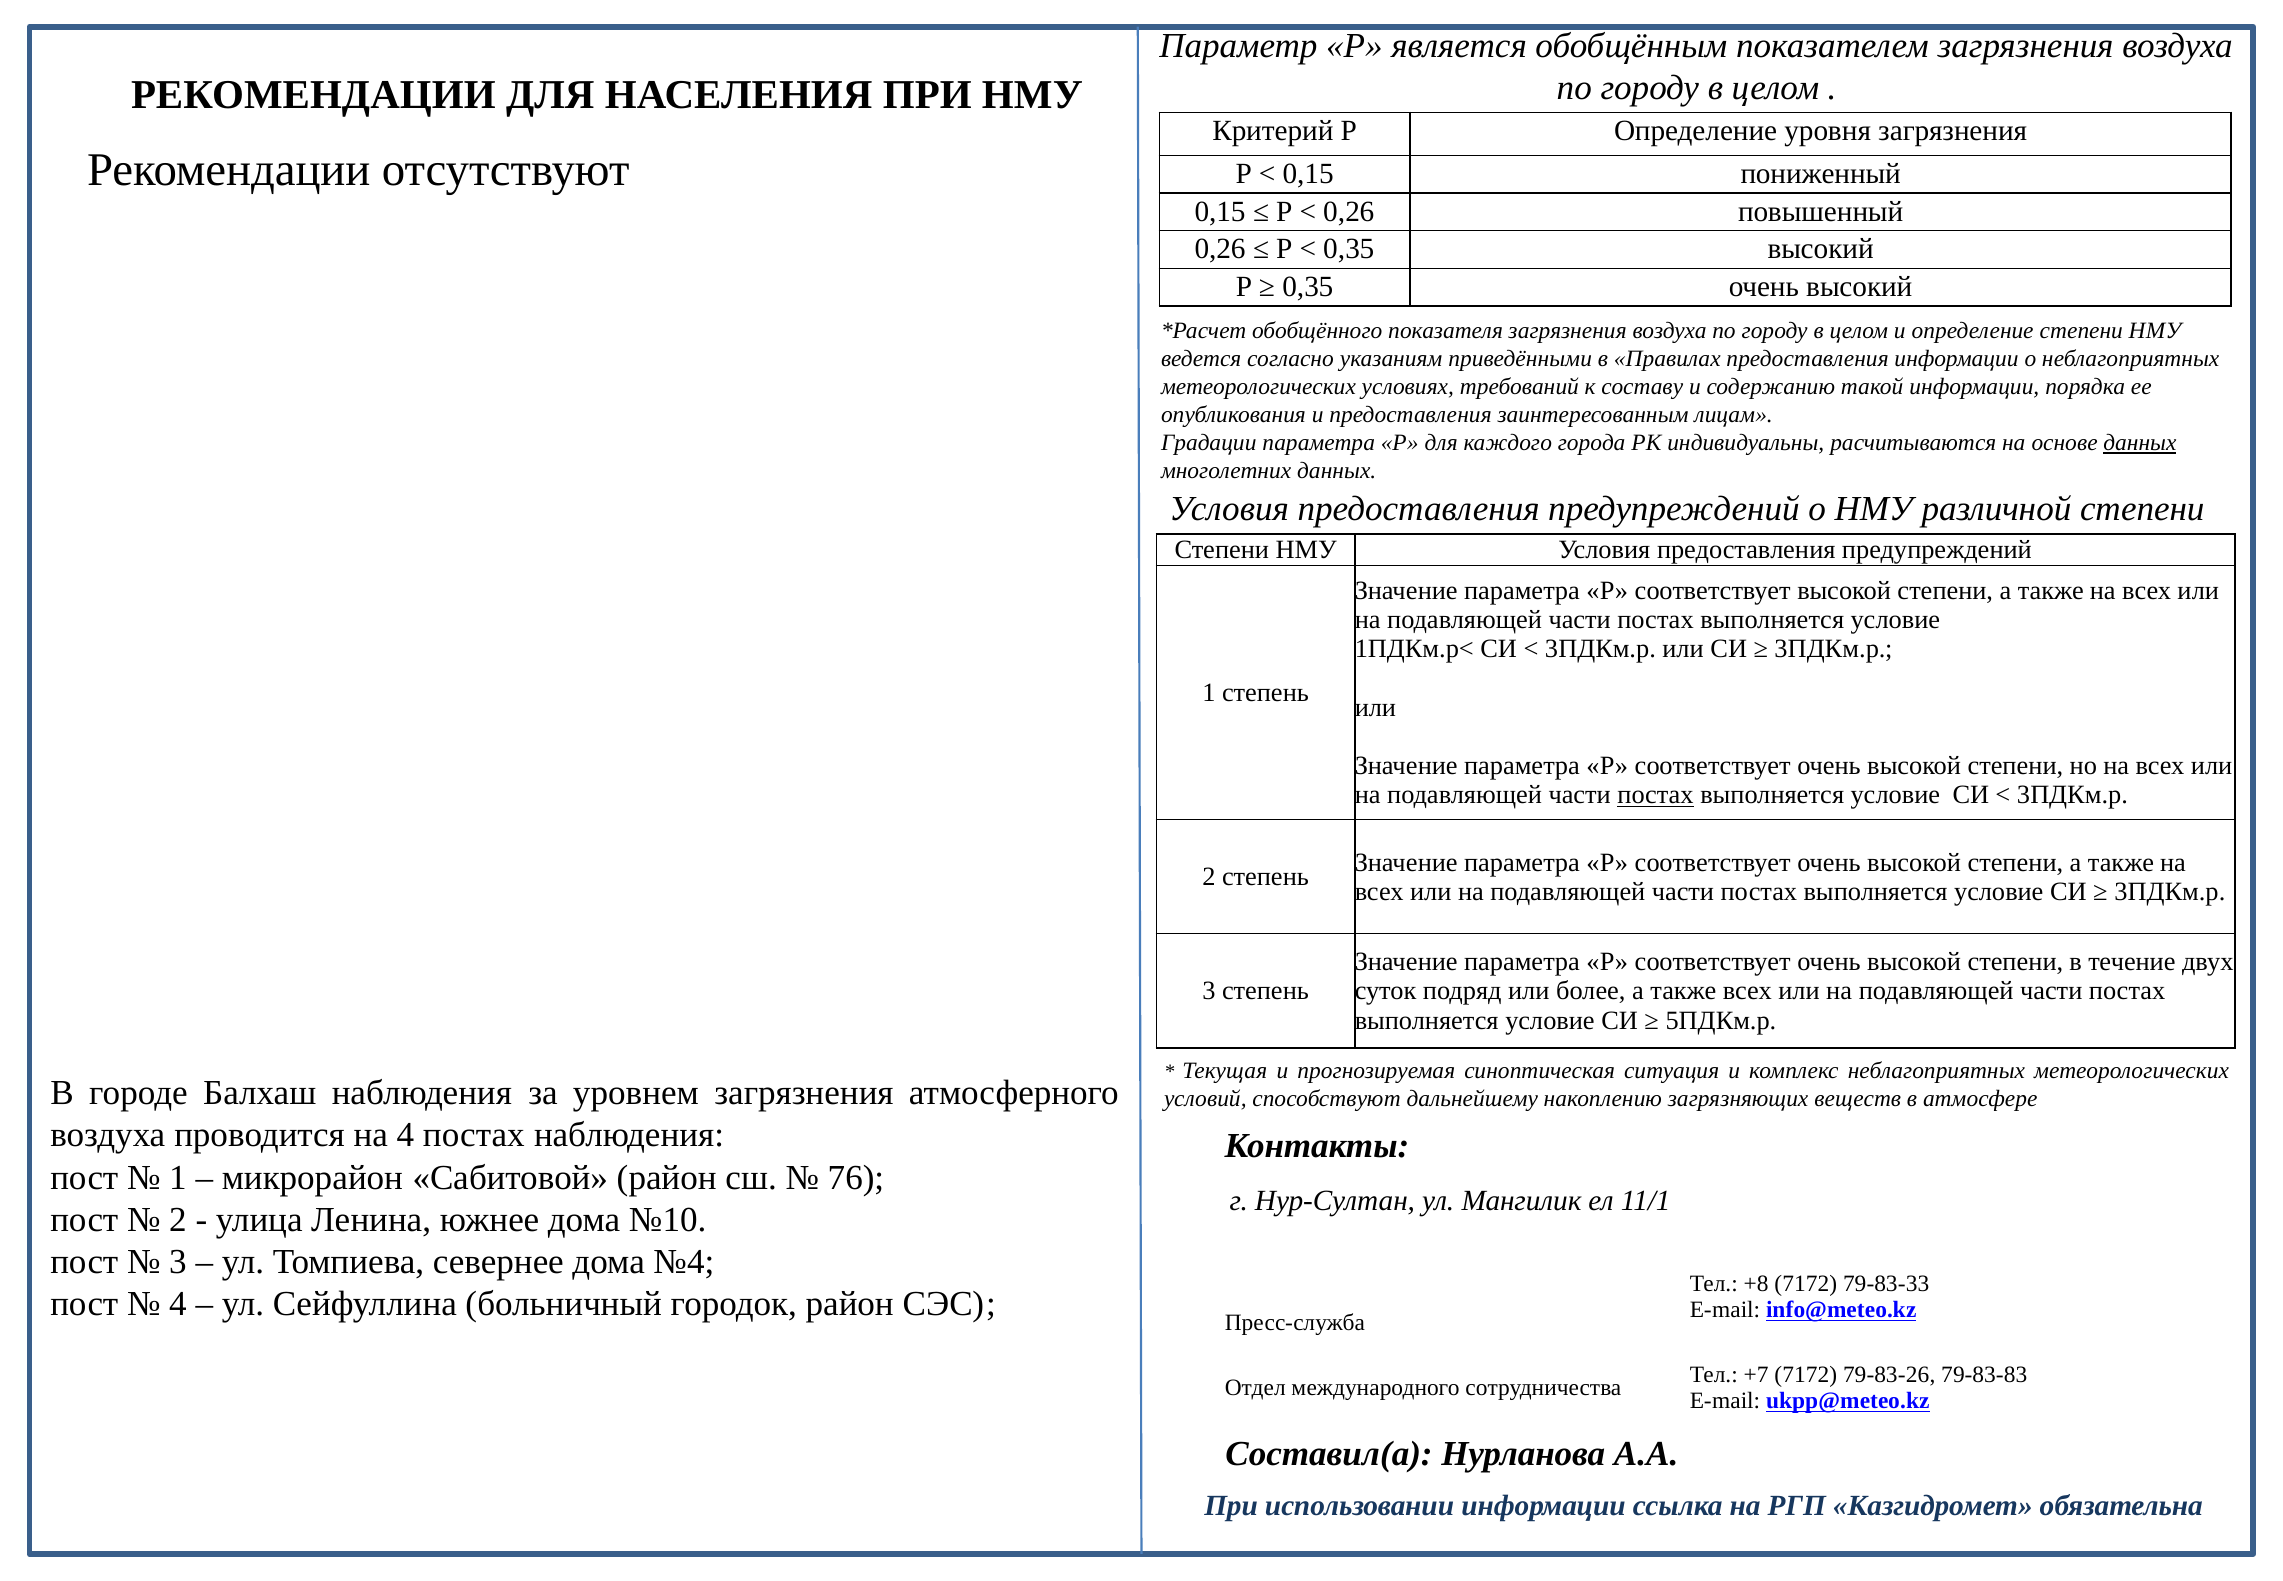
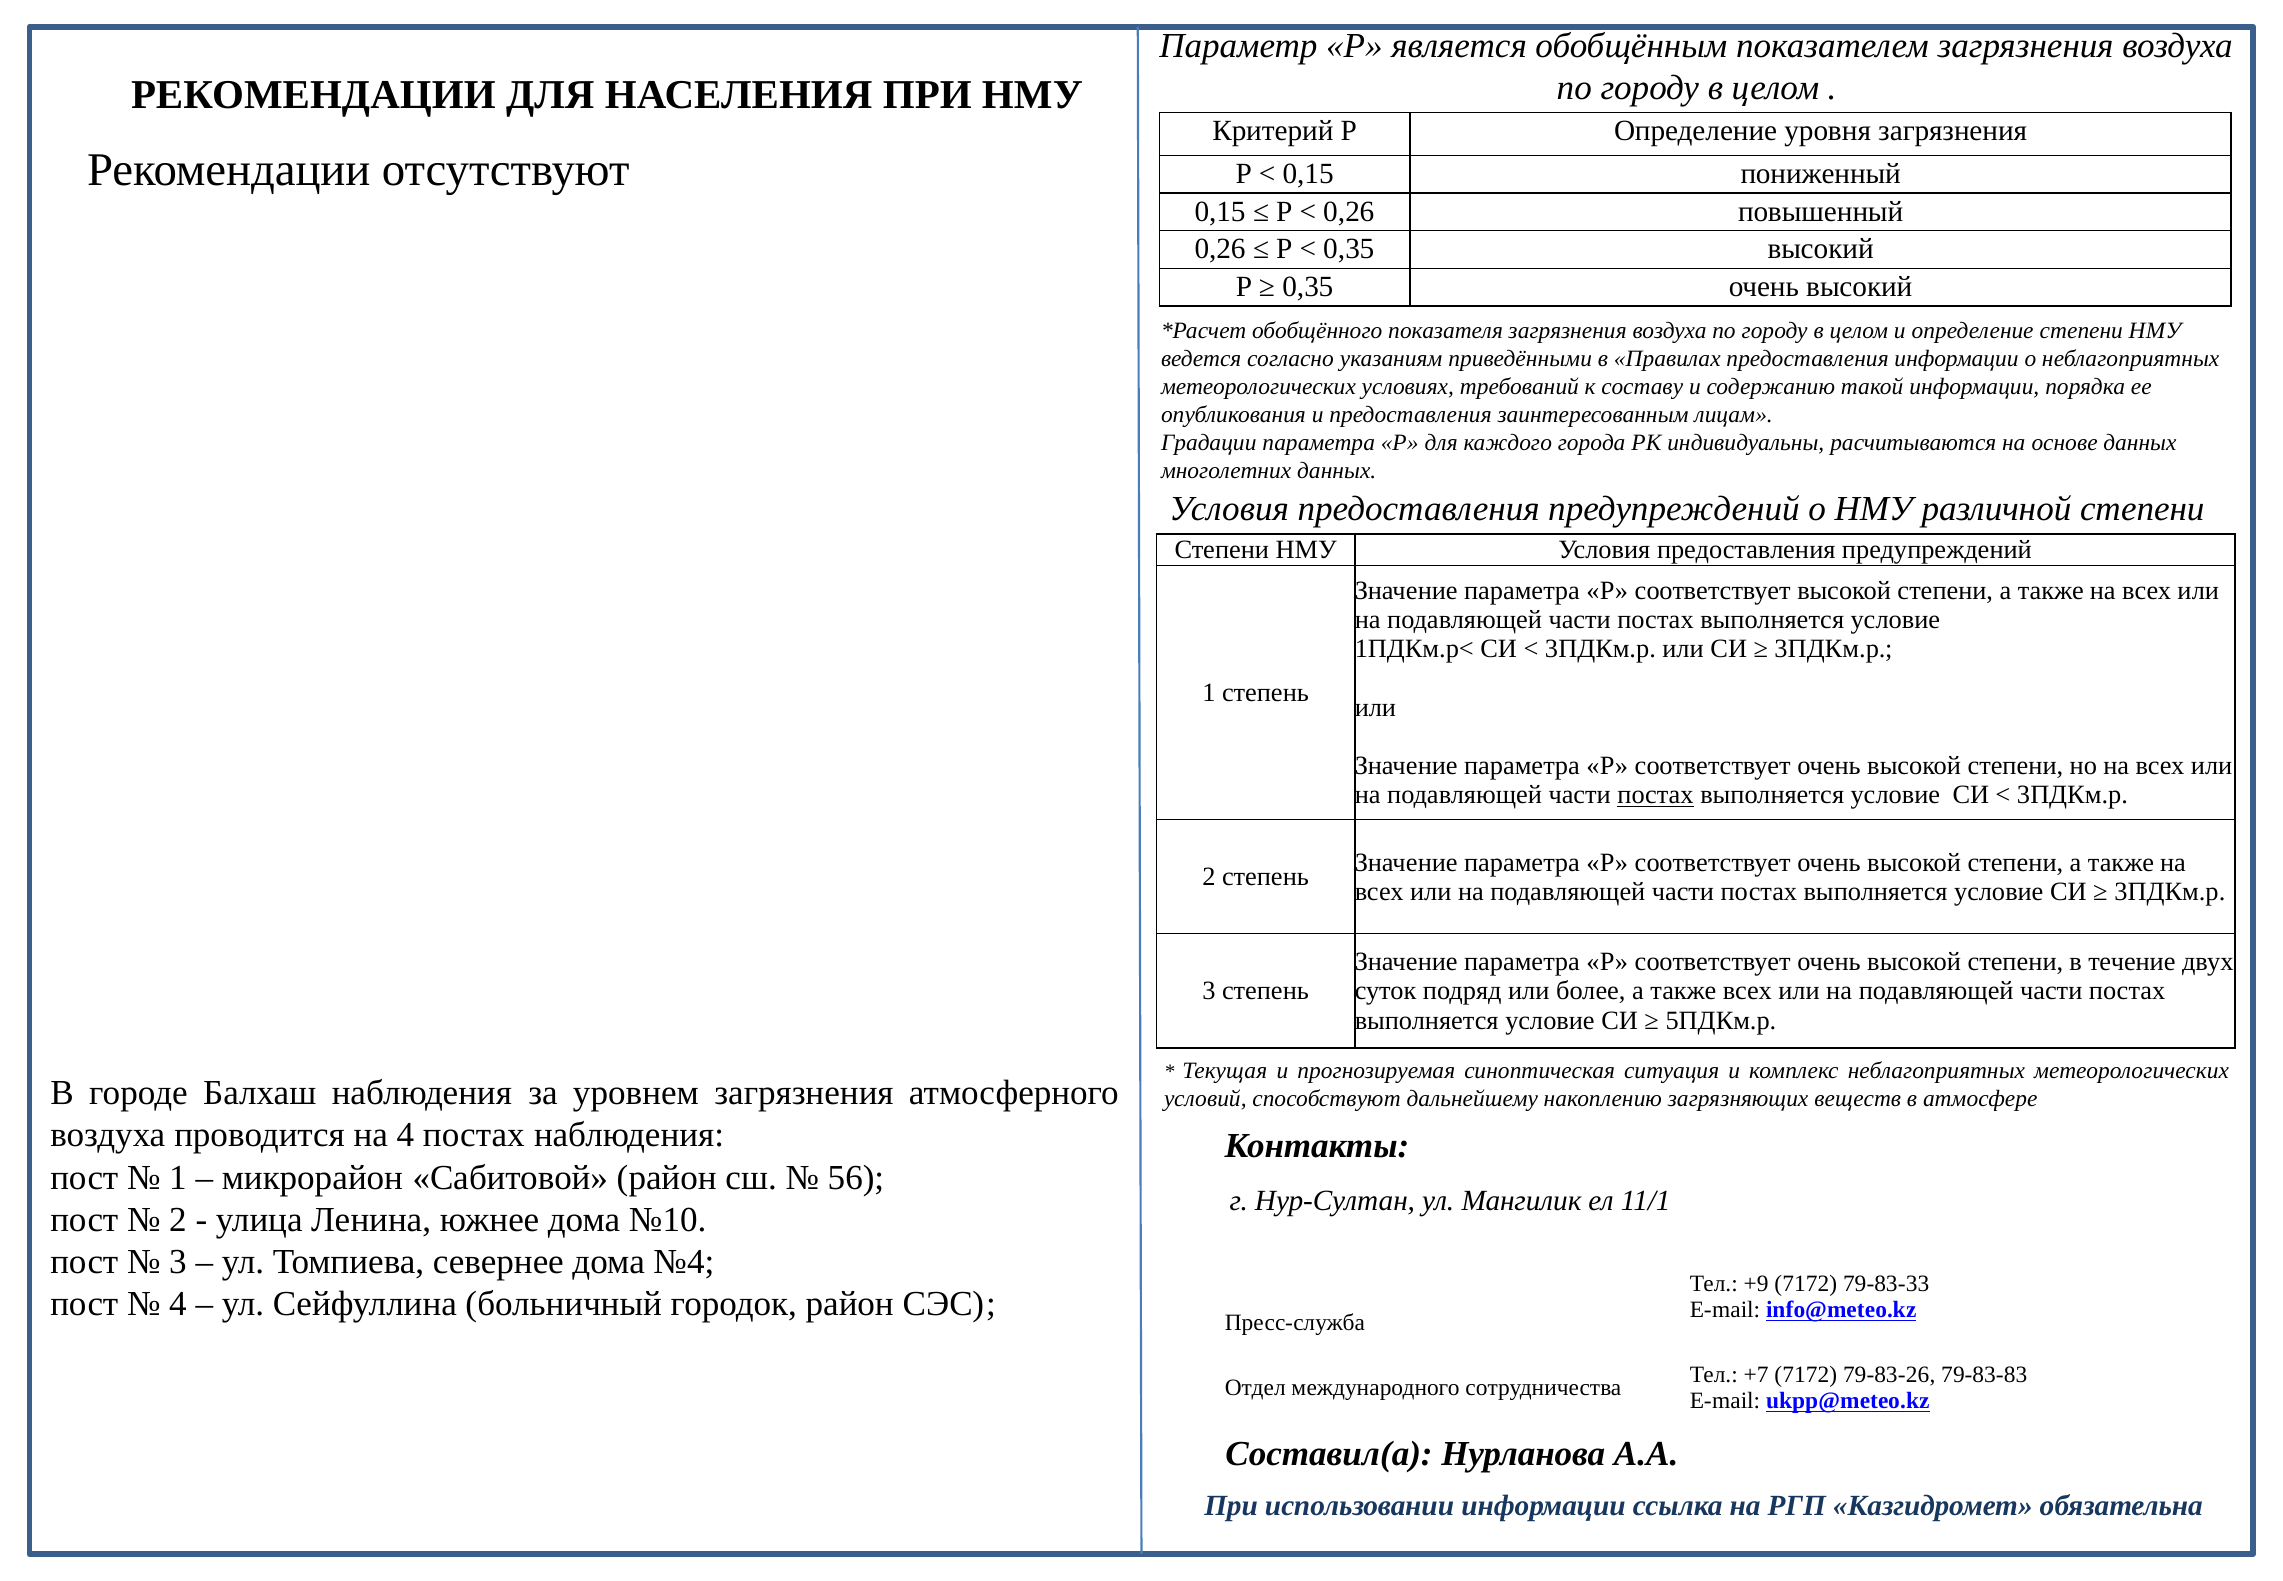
данных at (2140, 443) underline: present -> none
76: 76 -> 56
+8: +8 -> +9
